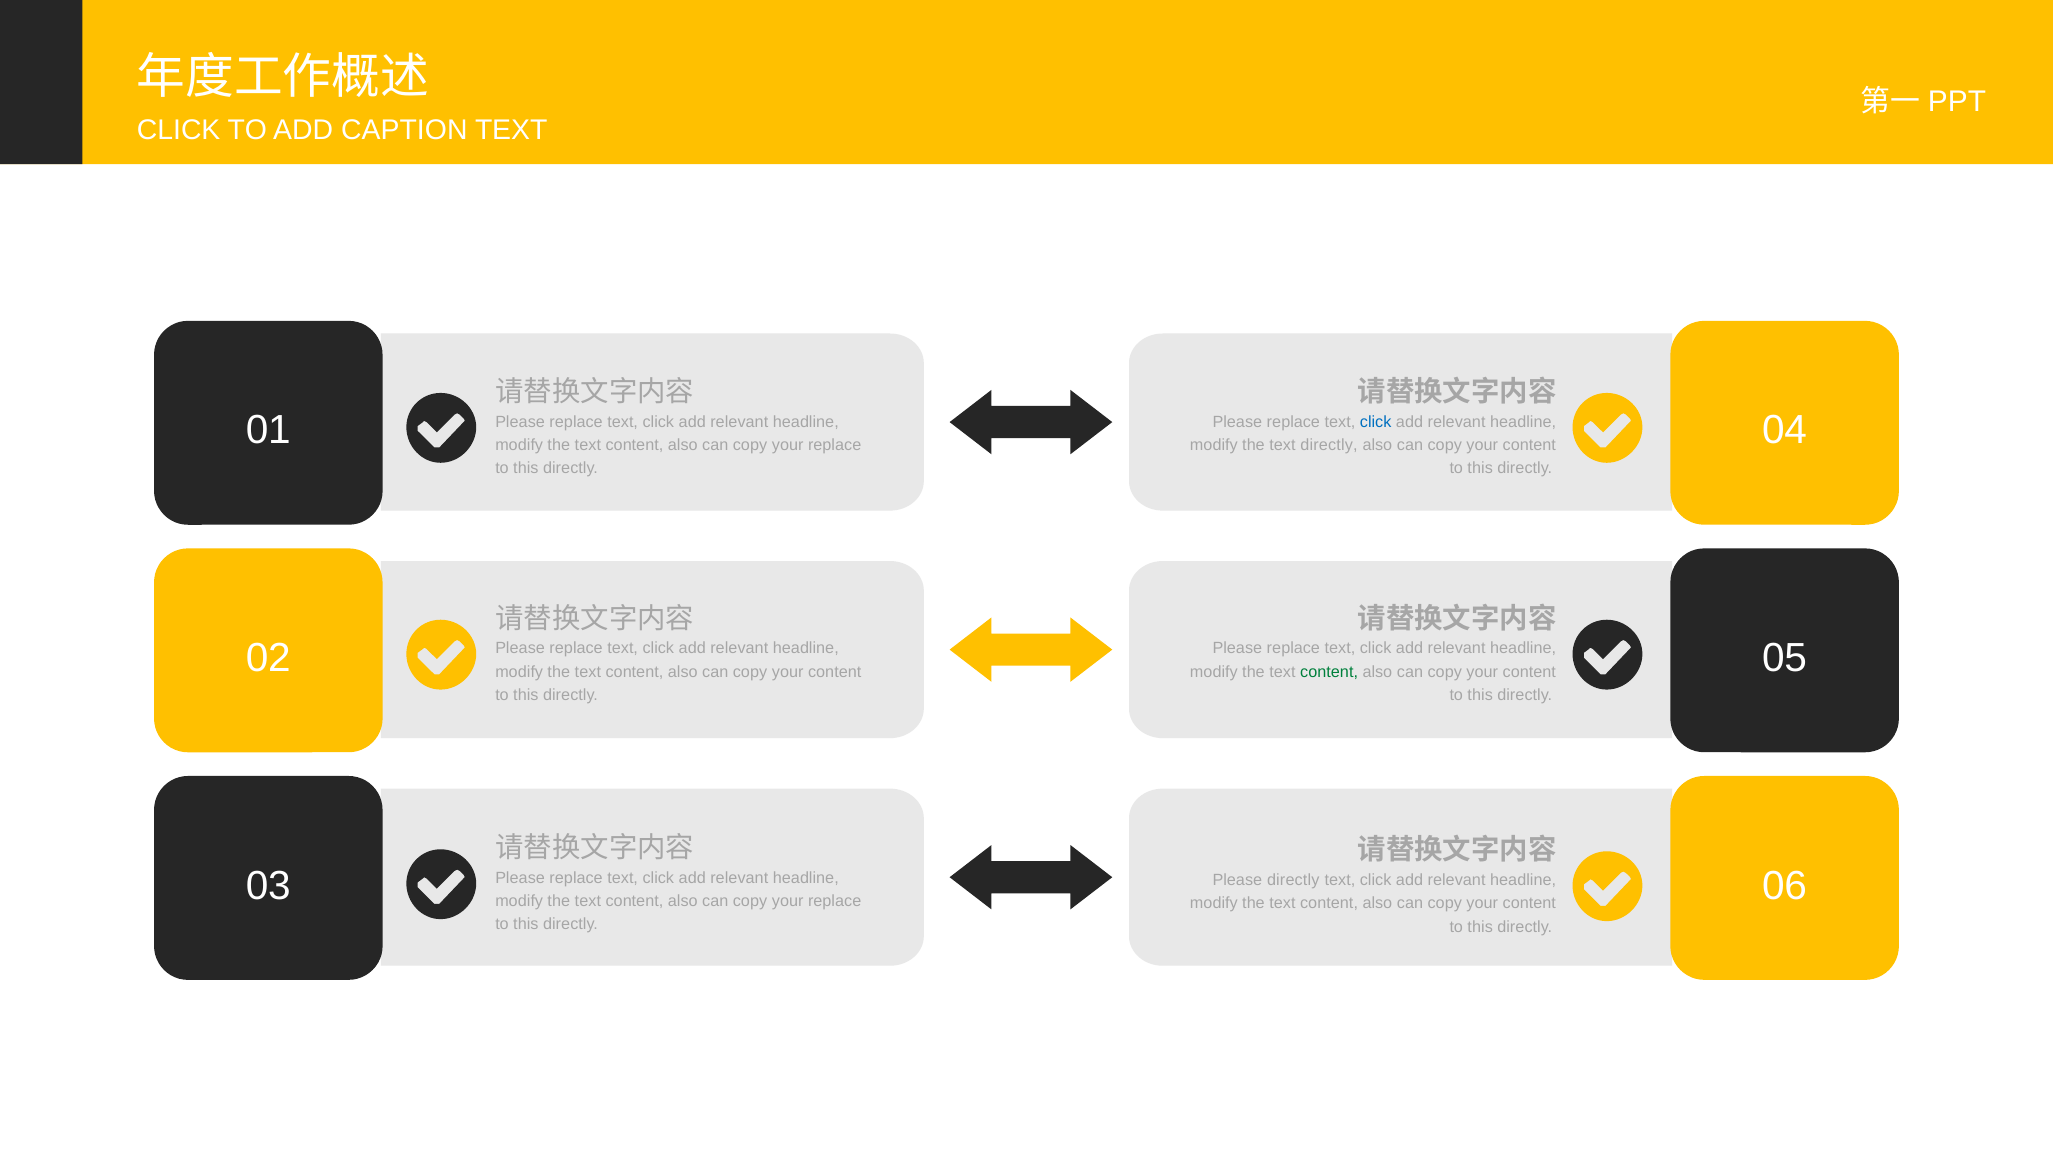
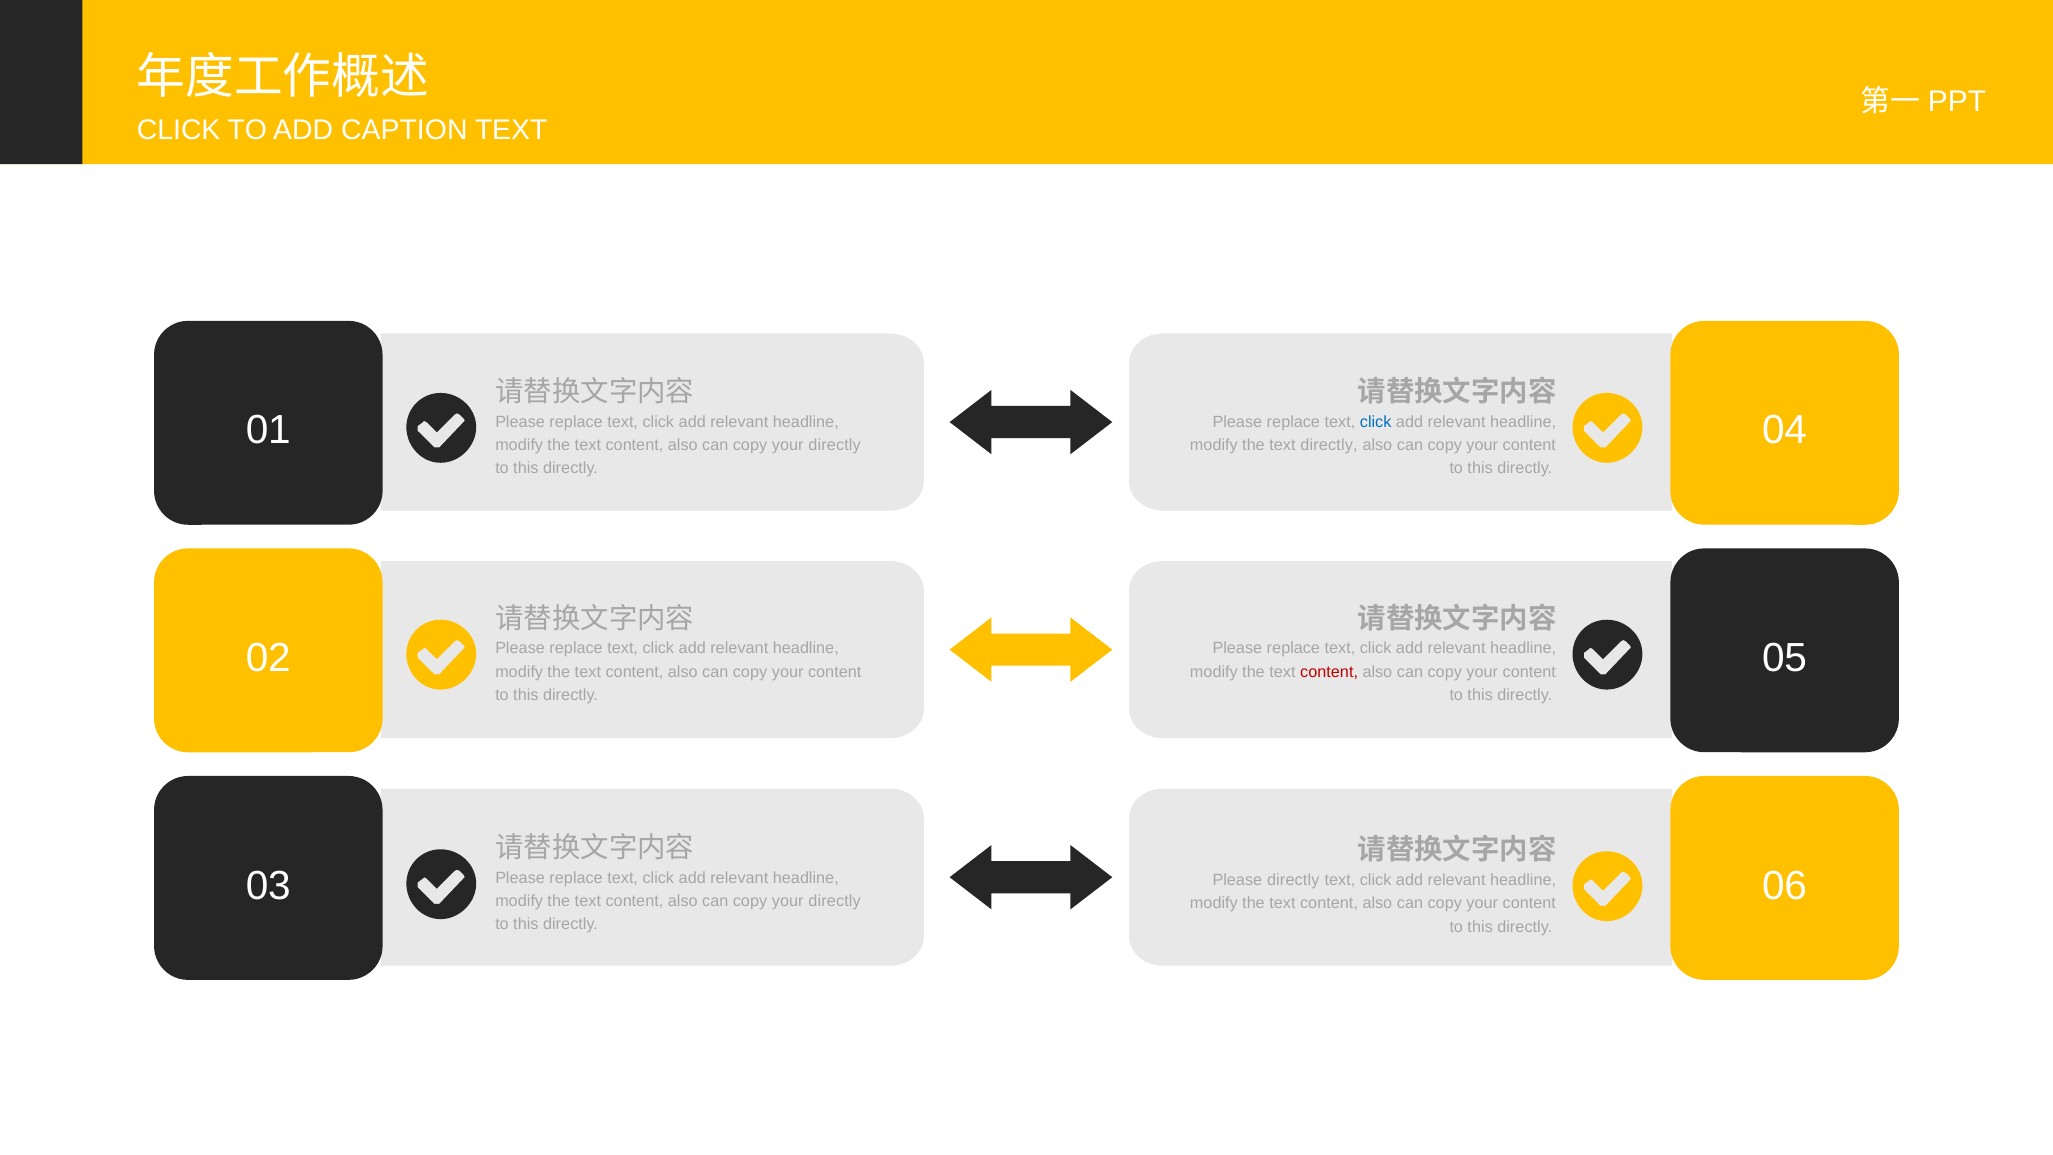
replace at (835, 445): replace -> directly
content at (1329, 672) colour: green -> red
replace at (835, 901): replace -> directly
